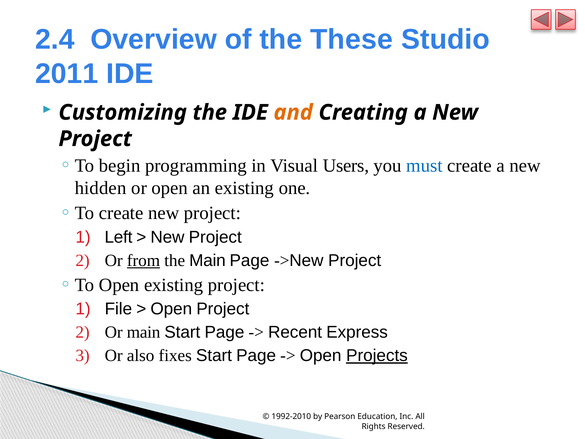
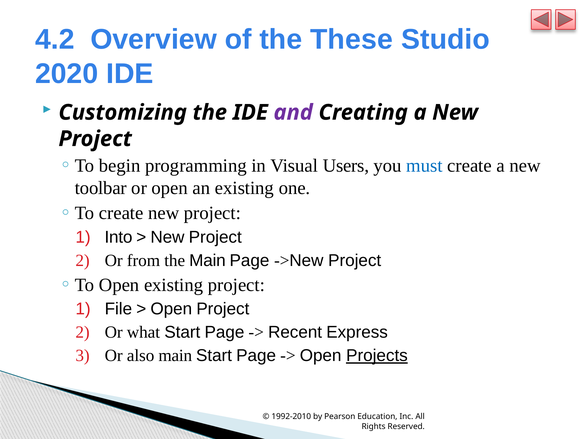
2.4: 2.4 -> 4.2
2011: 2011 -> 2020
and colour: orange -> purple
hidden: hidden -> toolbar
Left: Left -> Into
from underline: present -> none
Or main: main -> what
also fixes: fixes -> main
